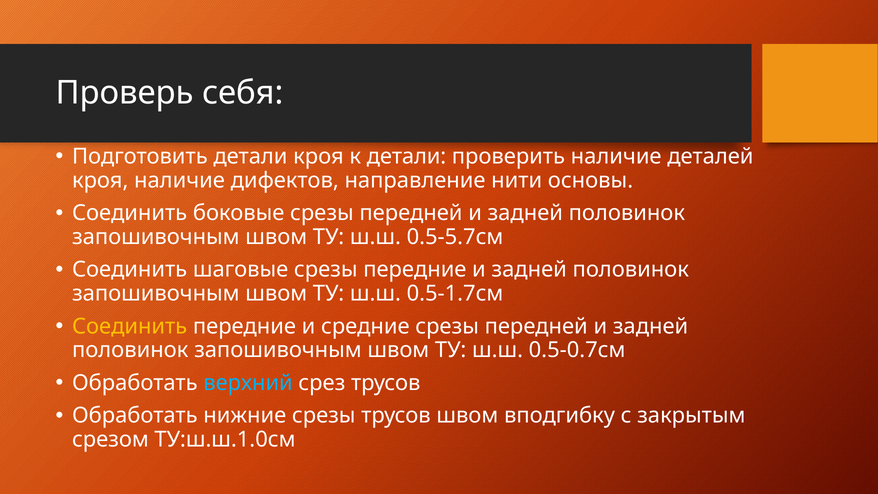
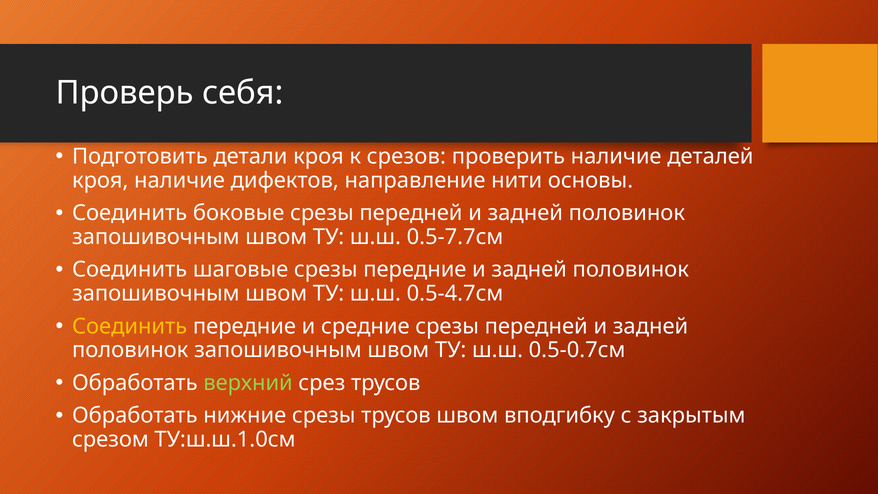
к детали: детали -> срезов
0.5-5.7см: 0.5-5.7см -> 0.5-7.7см
0.5-1.7см: 0.5-1.7см -> 0.5-4.7см
верхний colour: light blue -> light green
